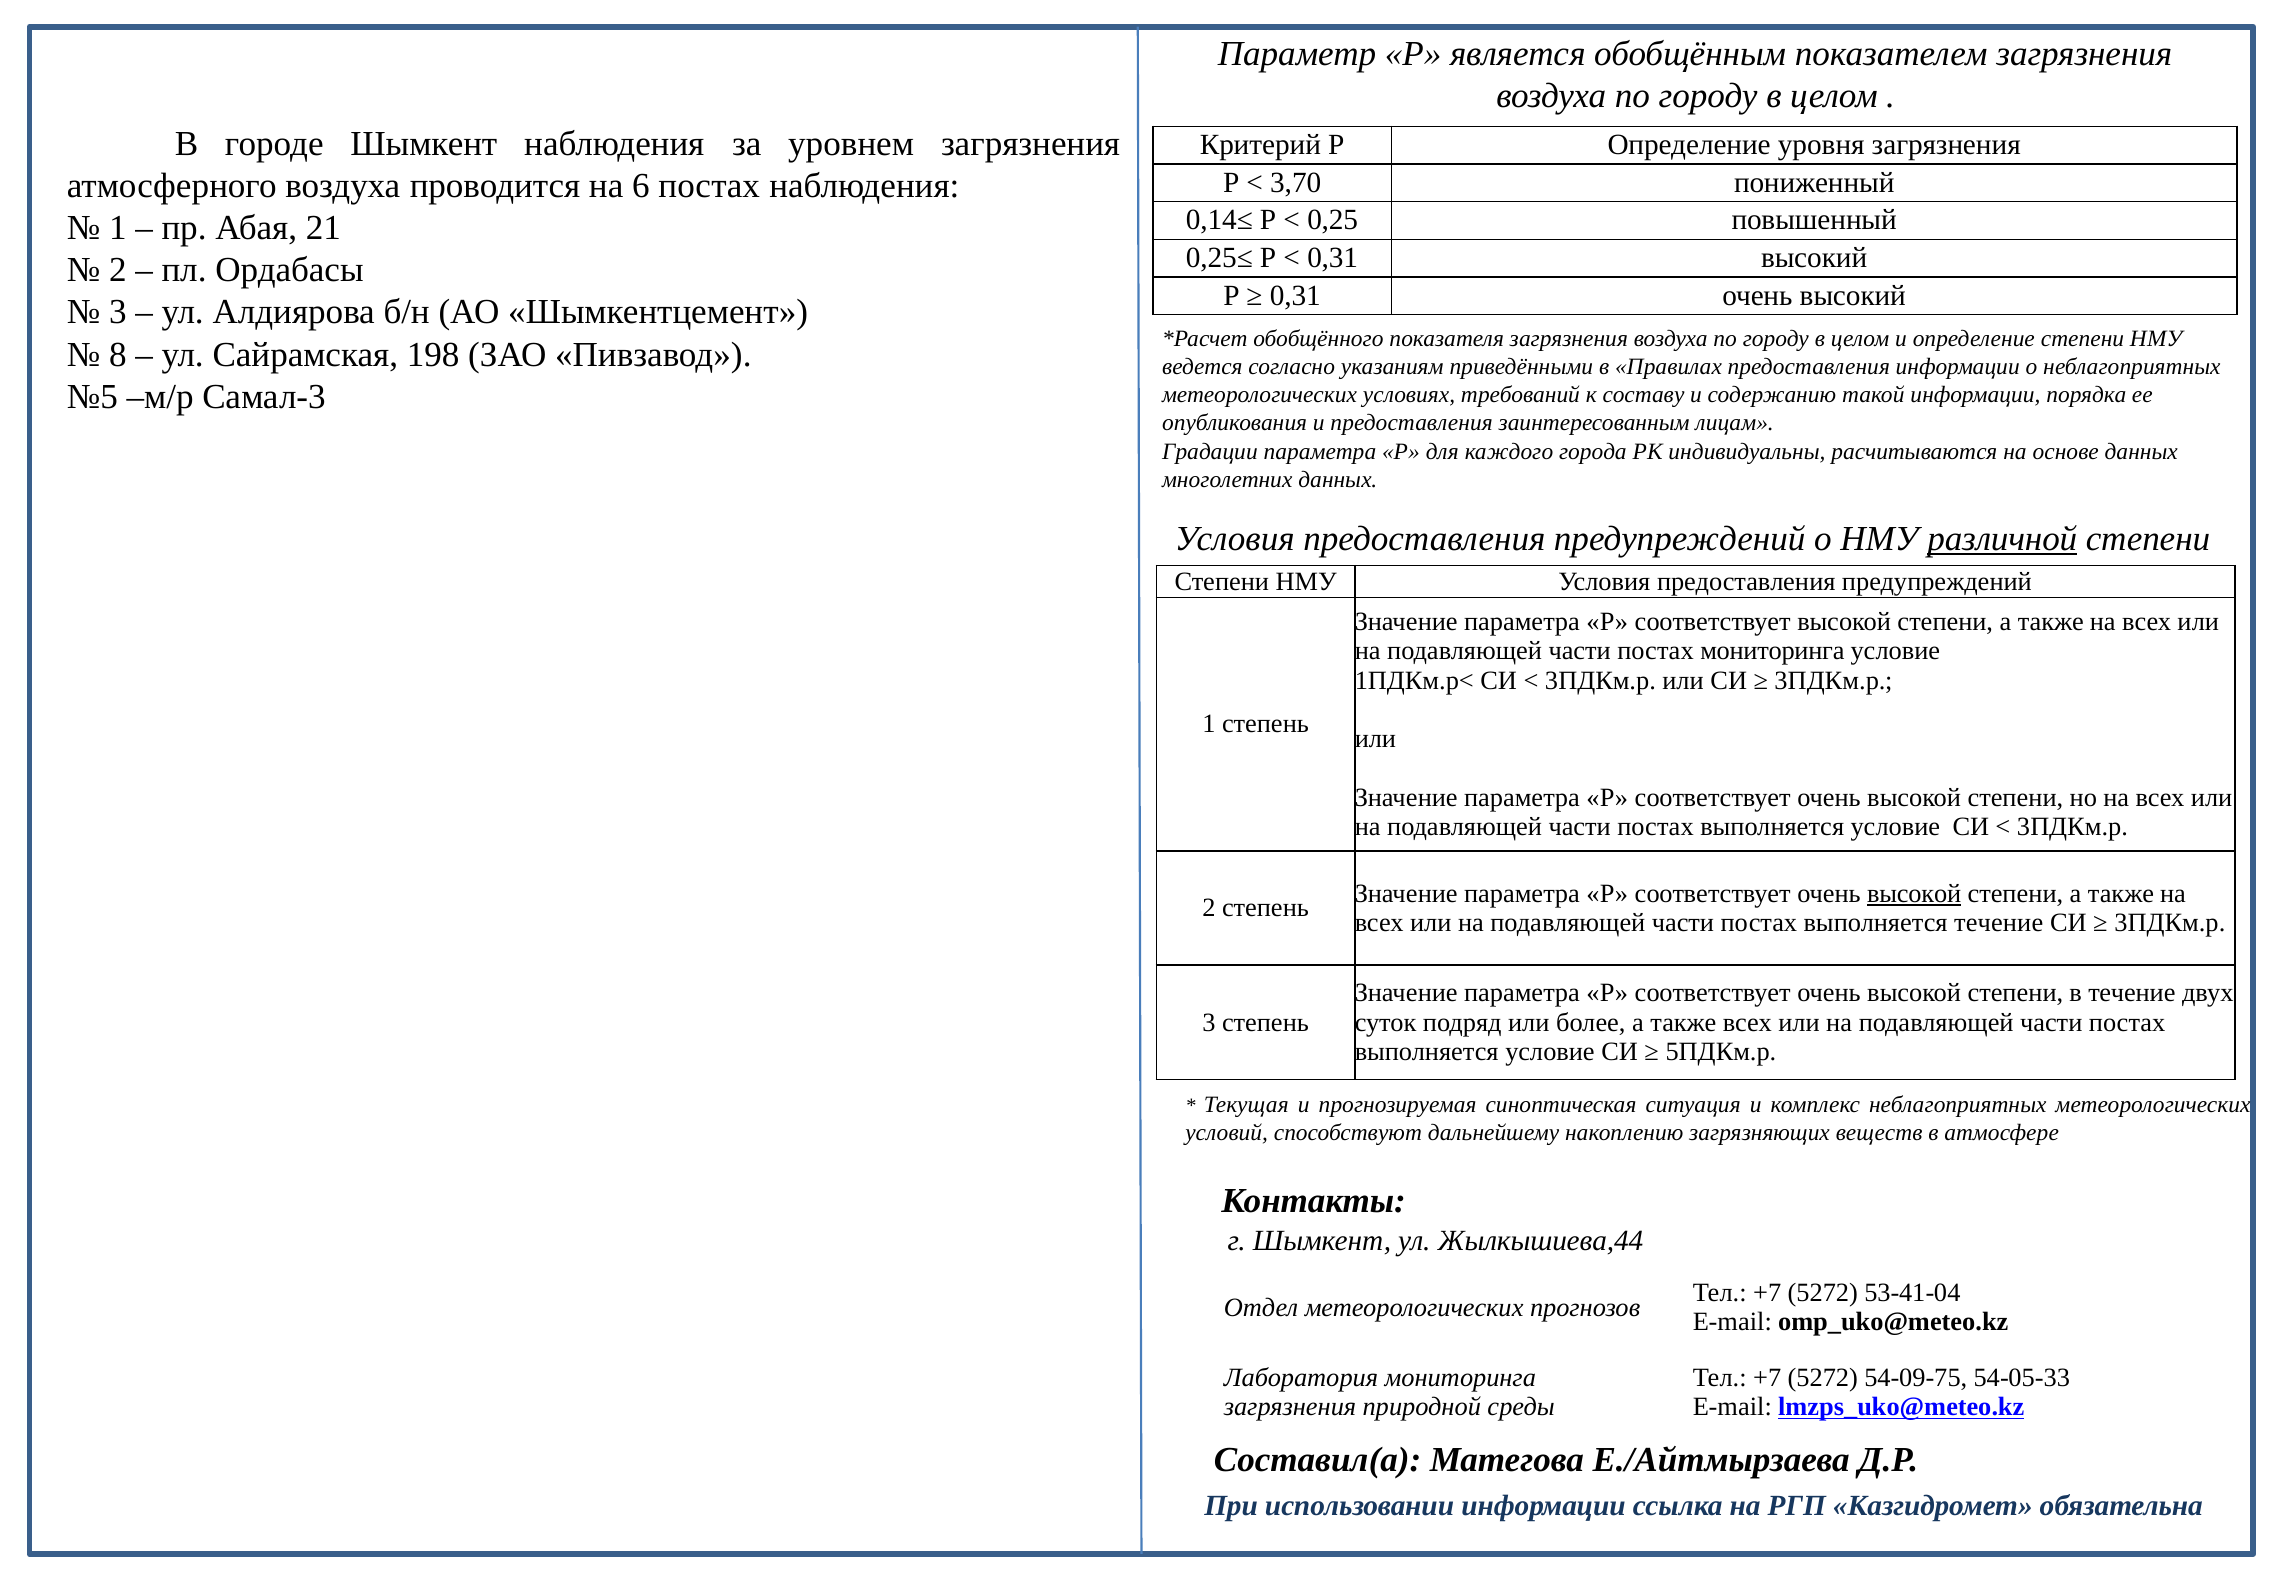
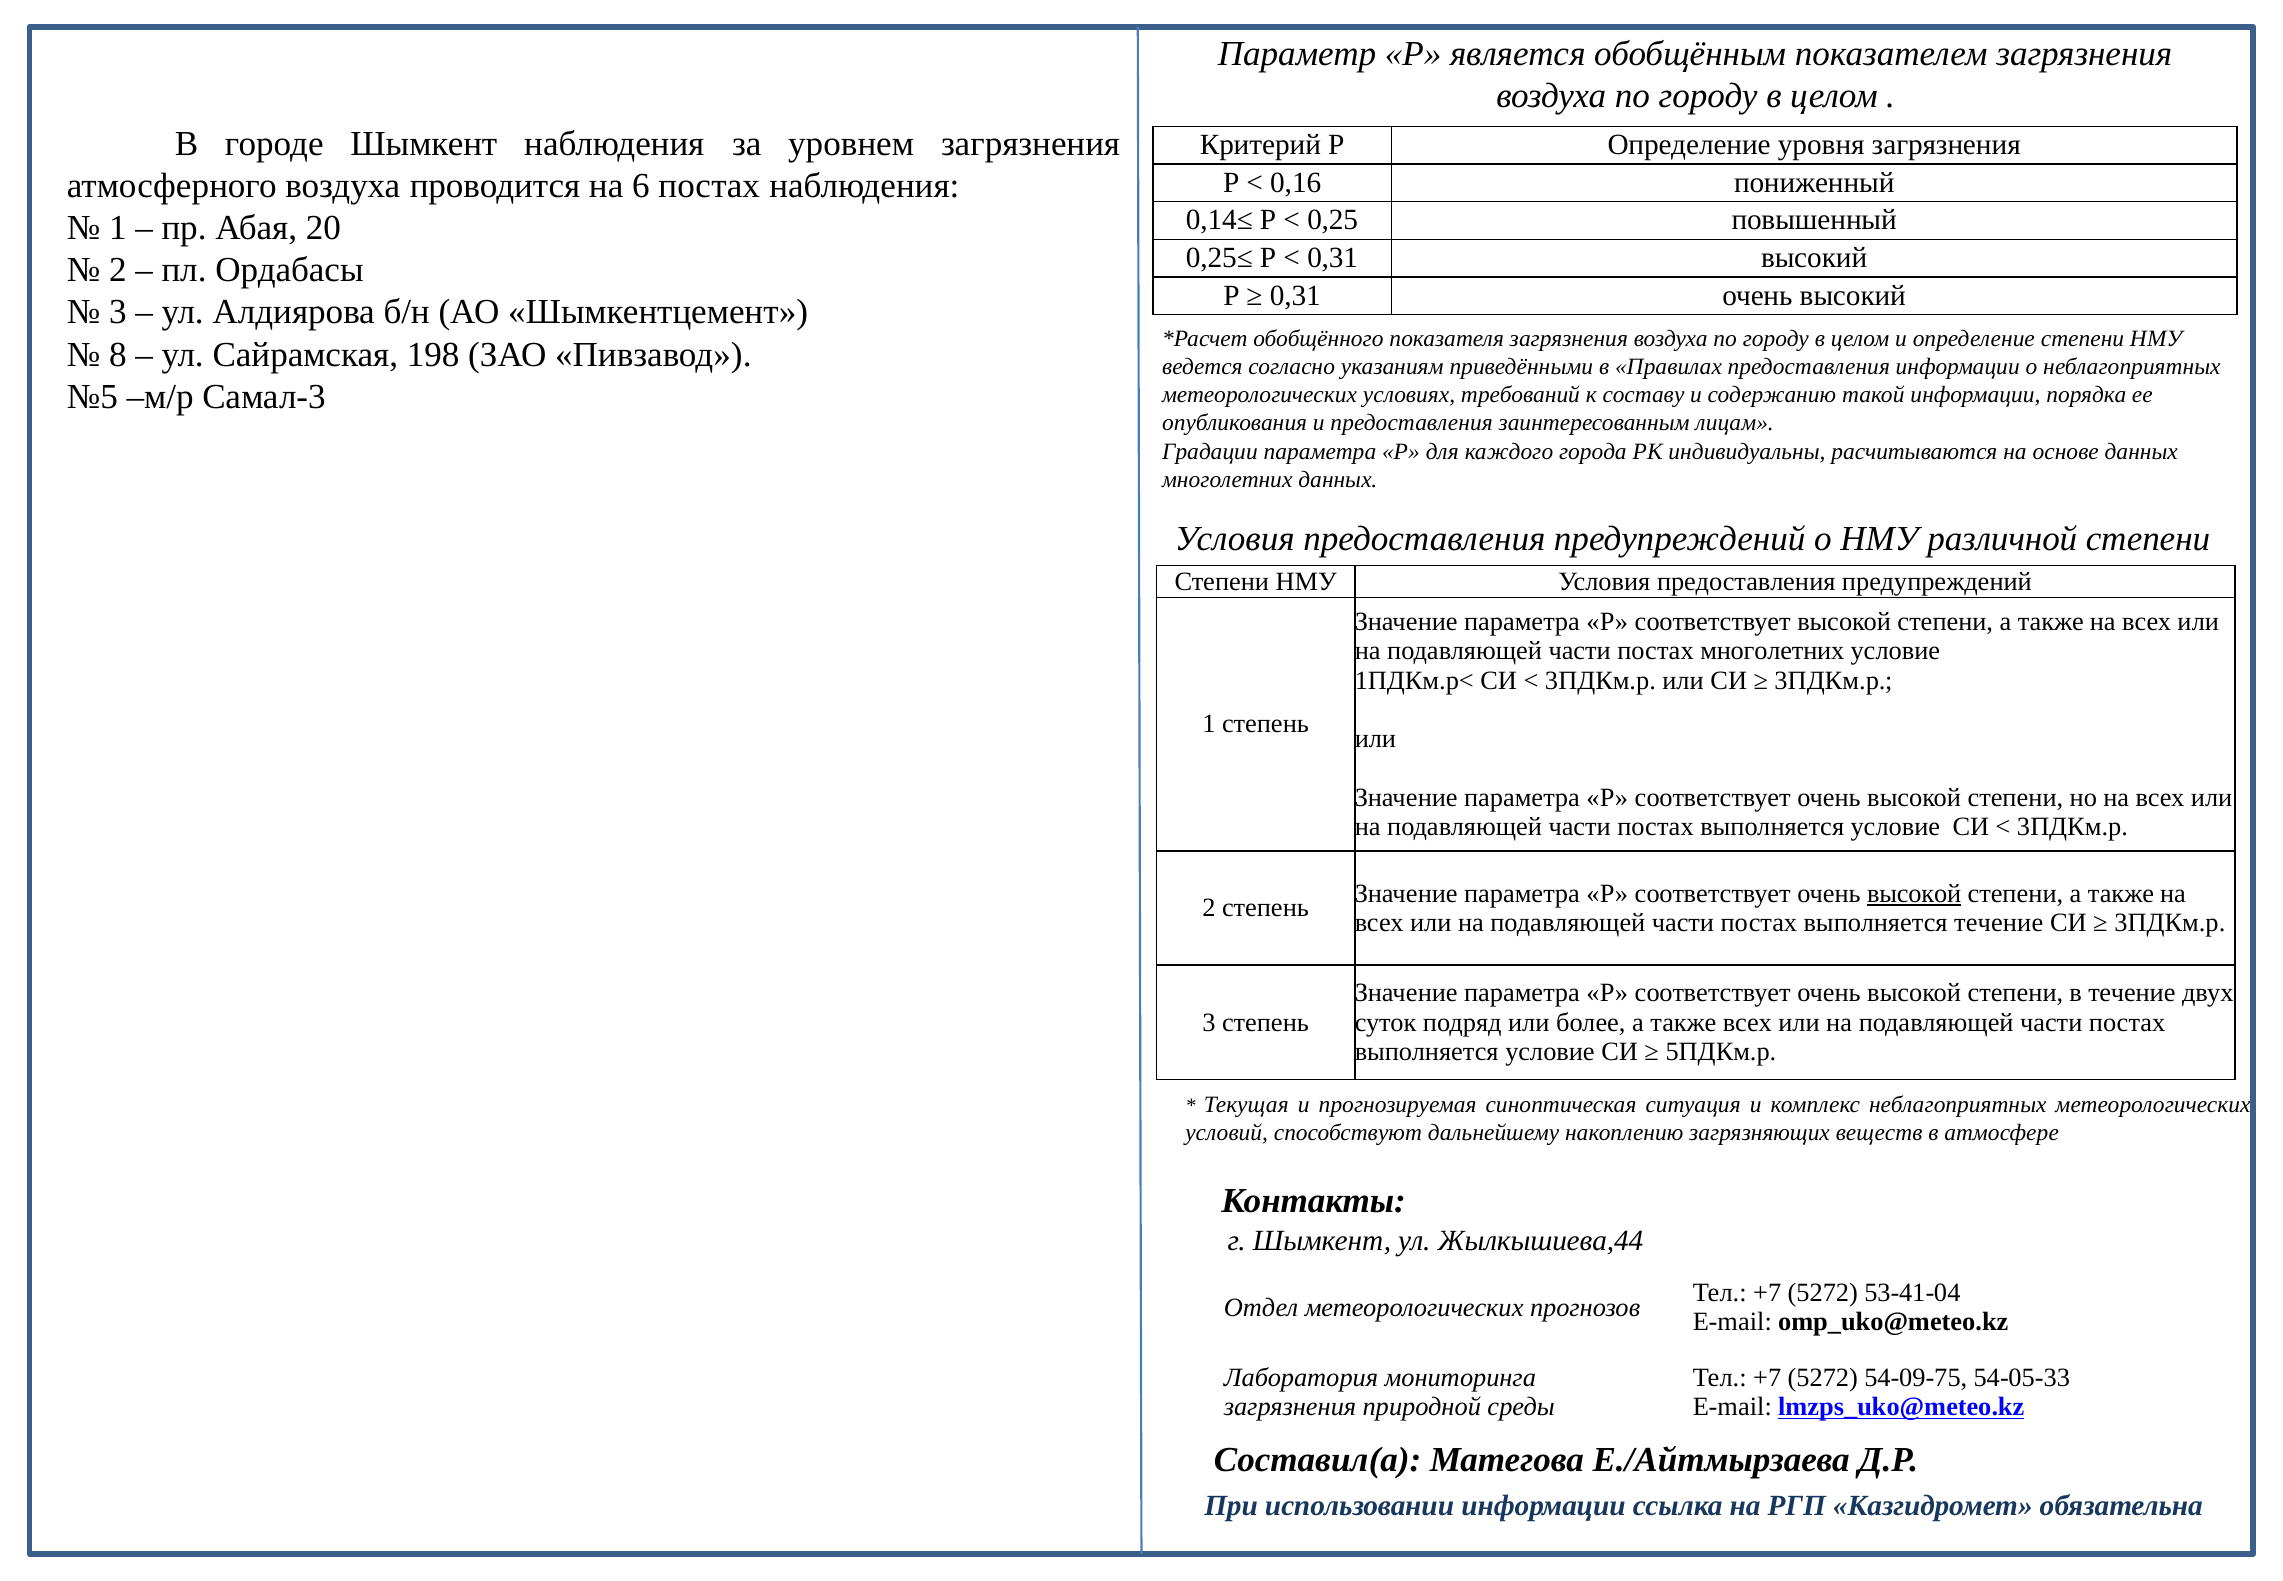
3,70: 3,70 -> 0,16
21: 21 -> 20
различной underline: present -> none
постах мониторинга: мониторинга -> многолетних
